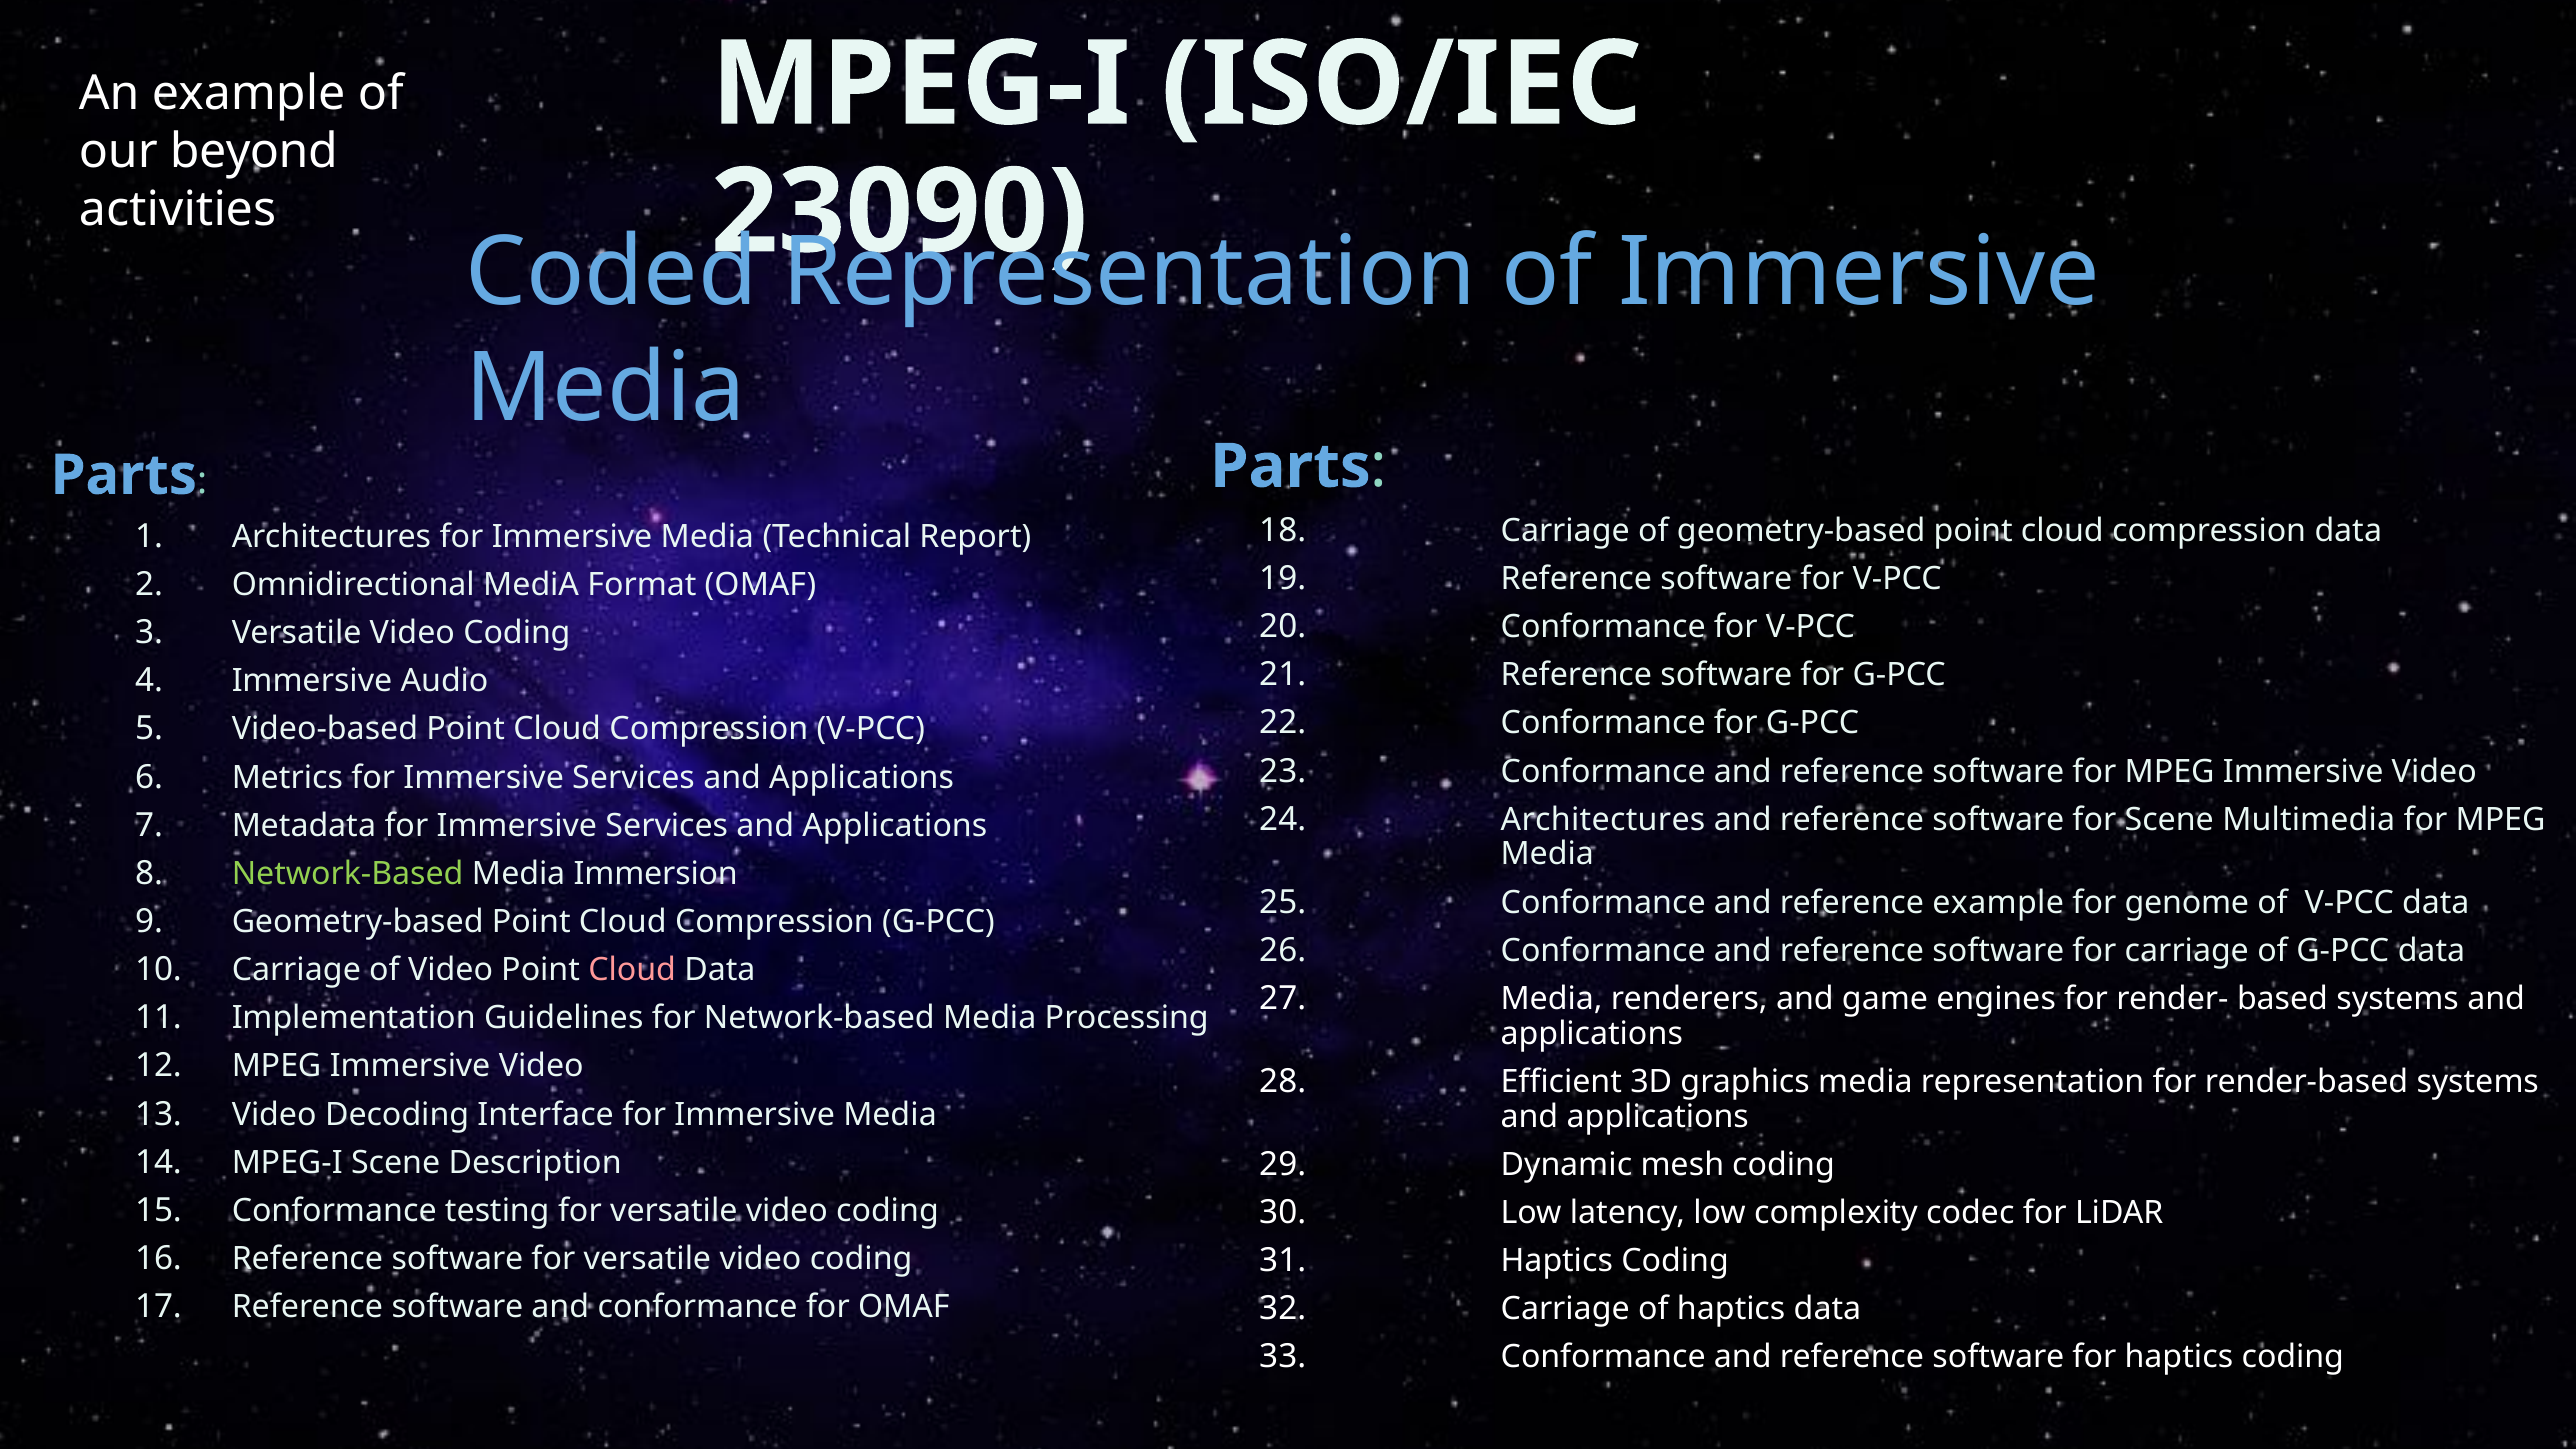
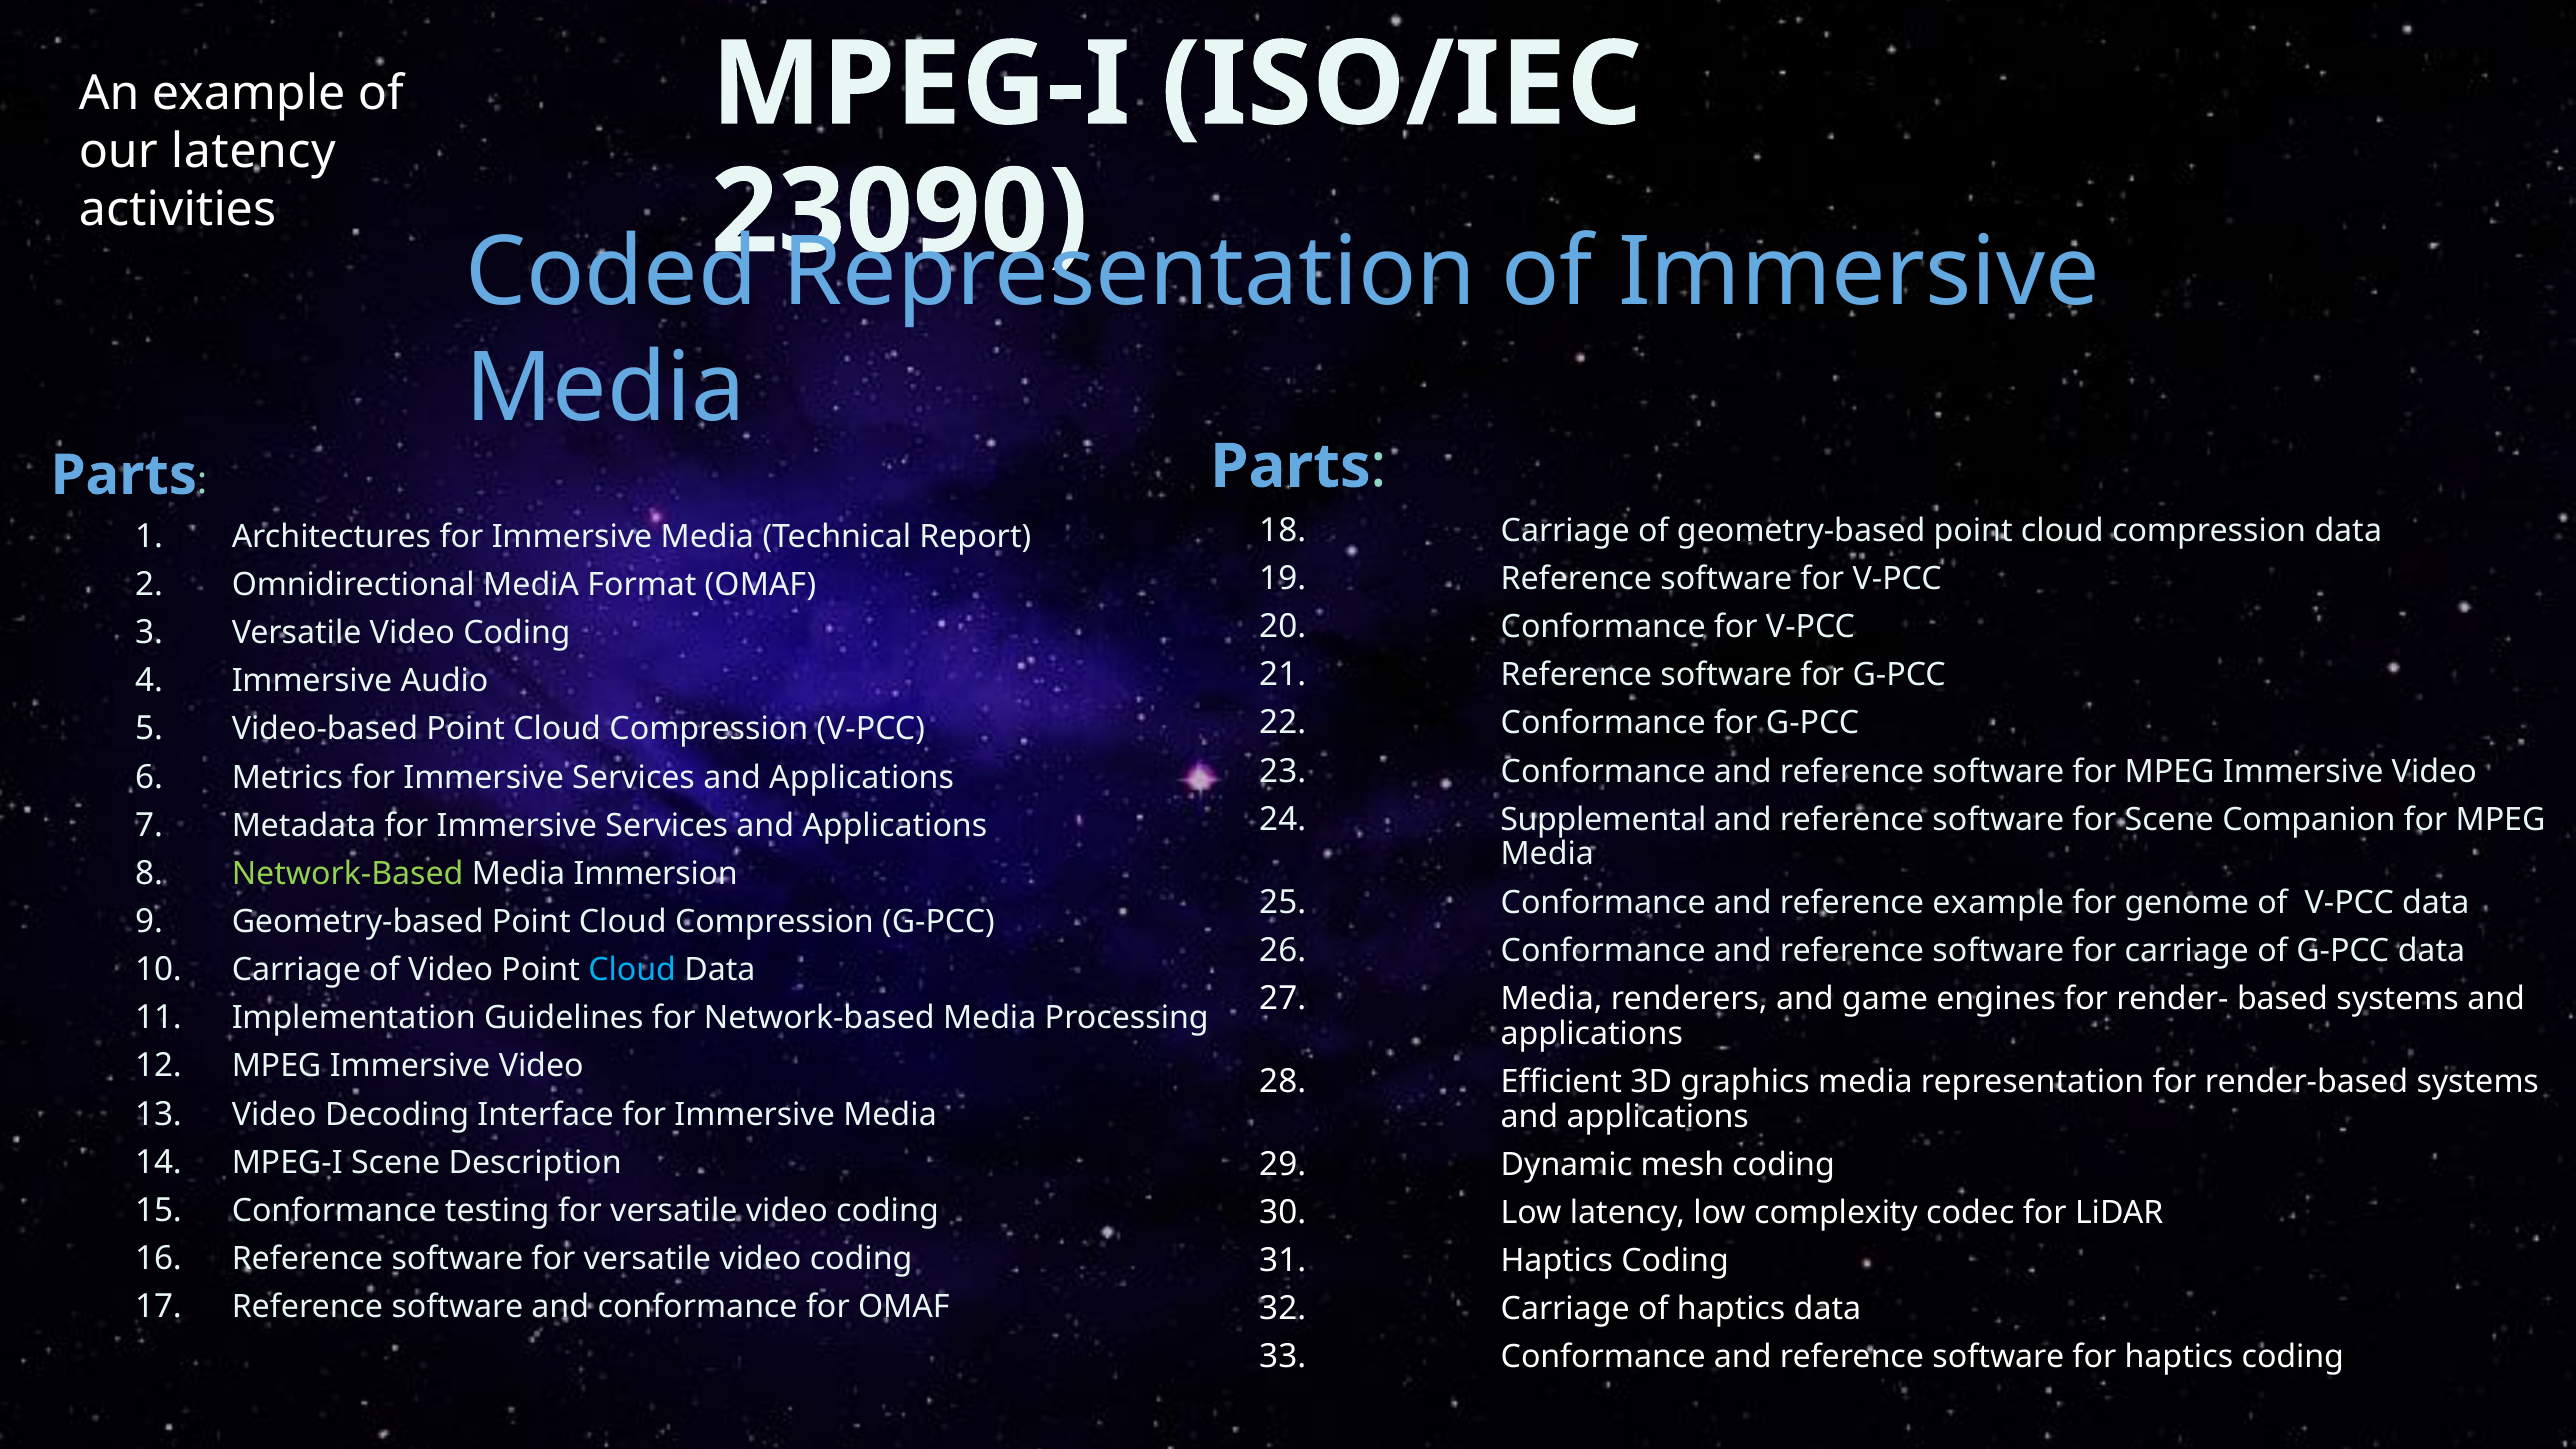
our beyond: beyond -> latency
Architectures at (1603, 820): Architectures -> Supplemental
Multimedia: Multimedia -> Companion
Cloud at (632, 970) colour: pink -> light blue
